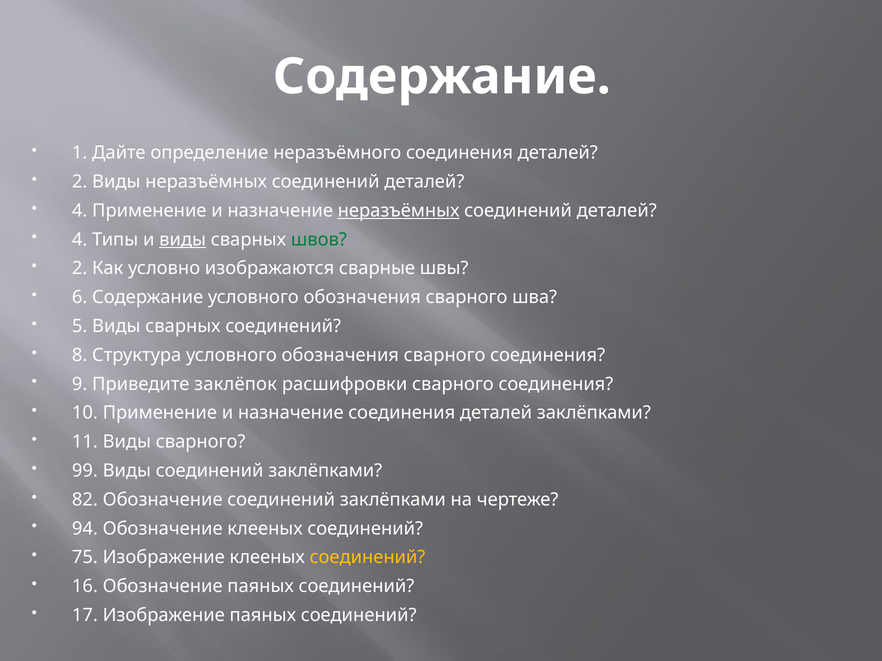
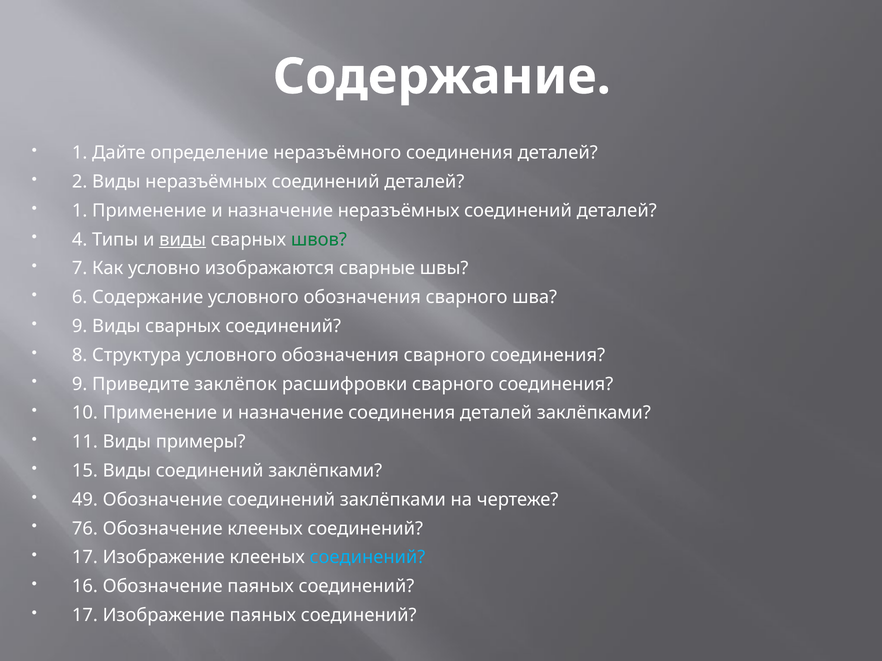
4 at (80, 211): 4 -> 1
неразъёмных at (399, 211) underline: present -> none
2 at (80, 269): 2 -> 7
5 at (80, 326): 5 -> 9
Виды сварного: сварного -> примеры
99: 99 -> 15
82: 82 -> 49
94: 94 -> 76
75 at (85, 558): 75 -> 17
соединений at (367, 558) colour: yellow -> light blue
